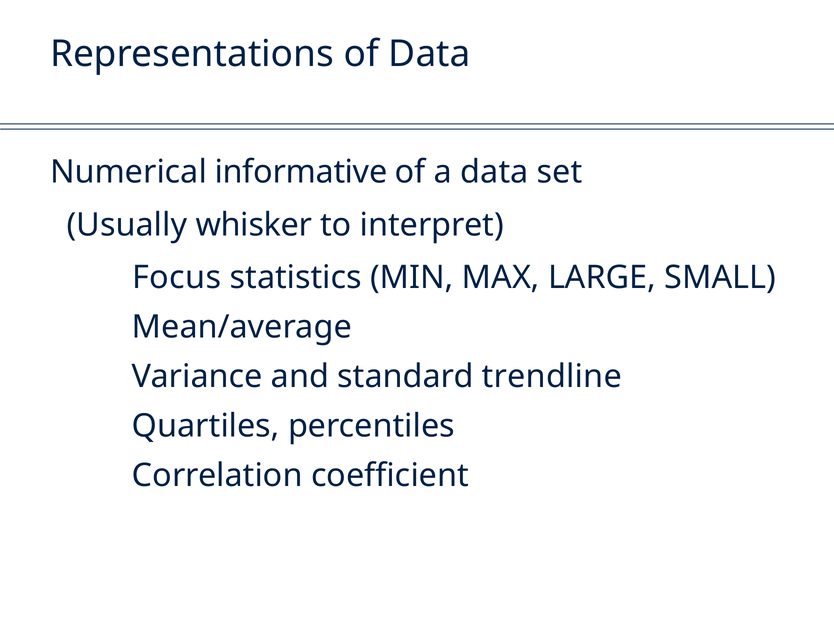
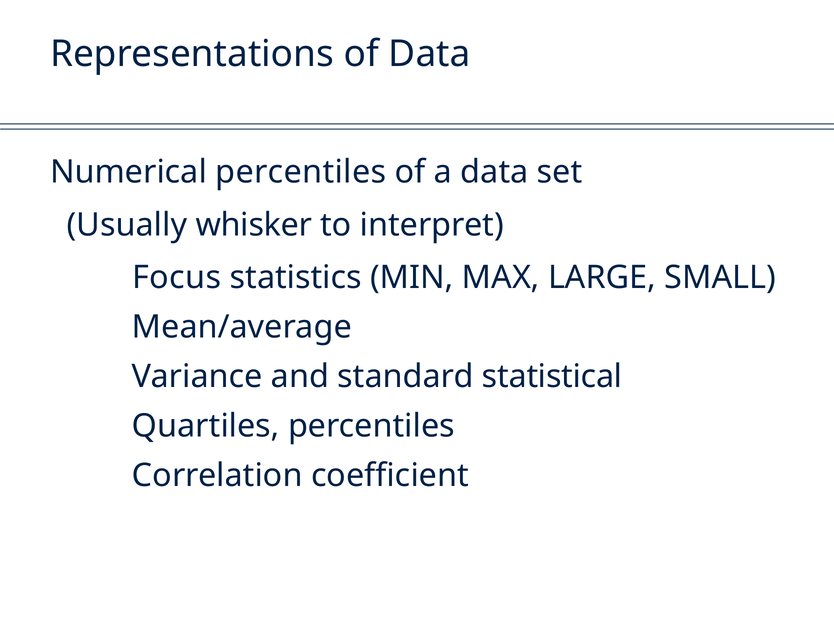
Numerical informative: informative -> percentiles
trendline: trendline -> statistical
